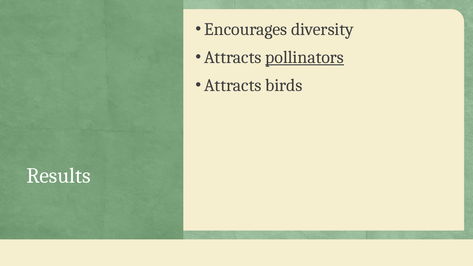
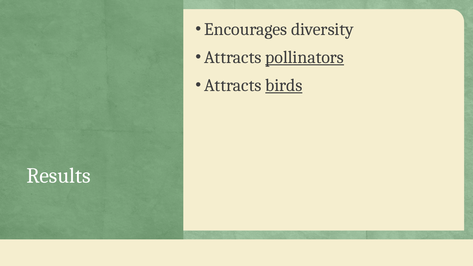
birds underline: none -> present
